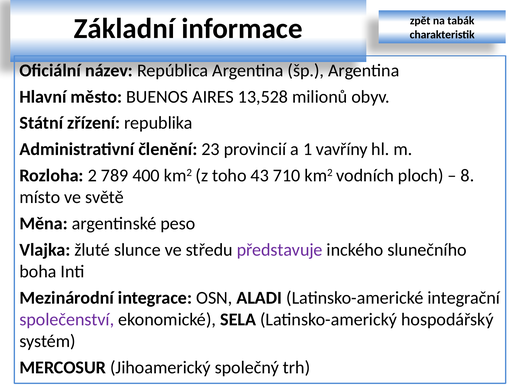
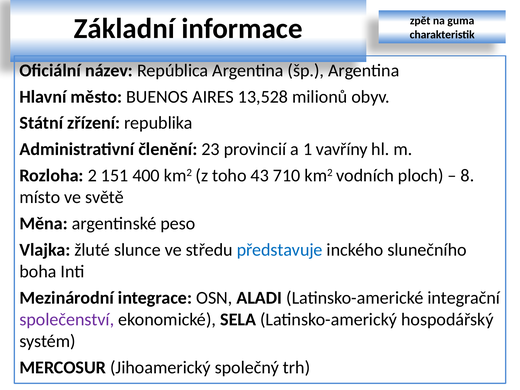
tabák: tabák -> guma
789: 789 -> 151
představuje colour: purple -> blue
